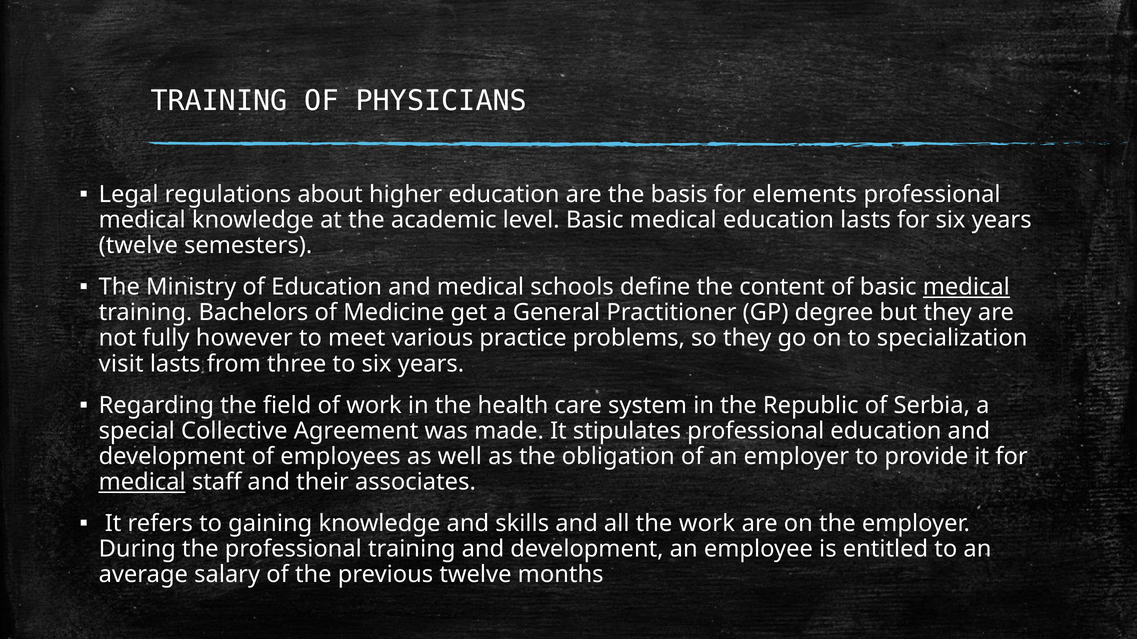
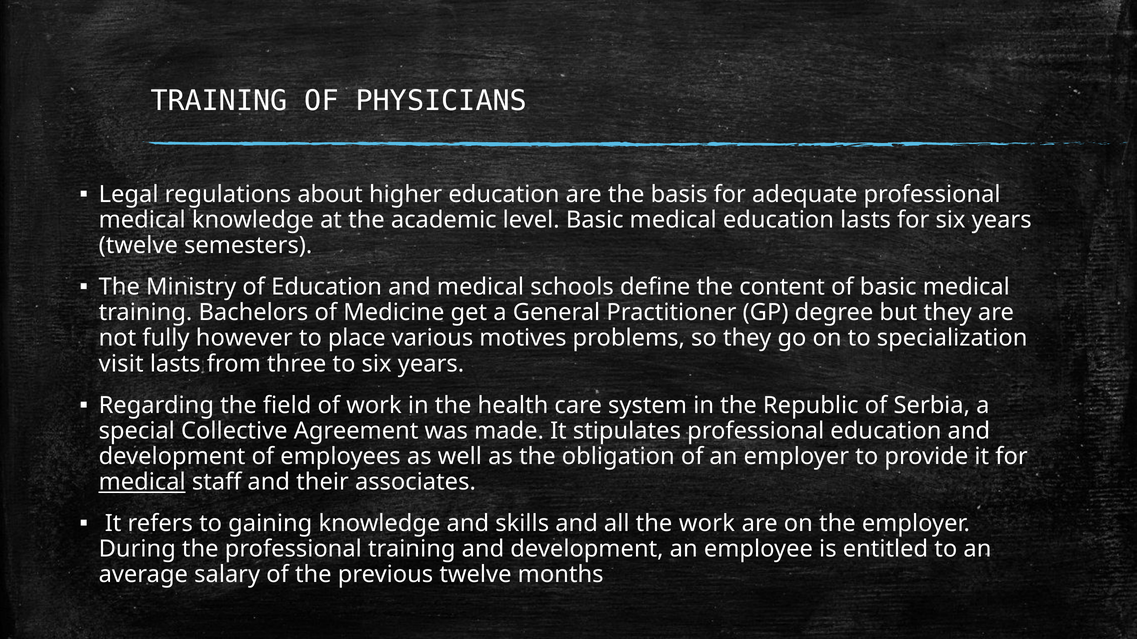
elements: elements -> adequate
medical at (966, 287) underline: present -> none
meet: meet -> place
practice: practice -> motives
